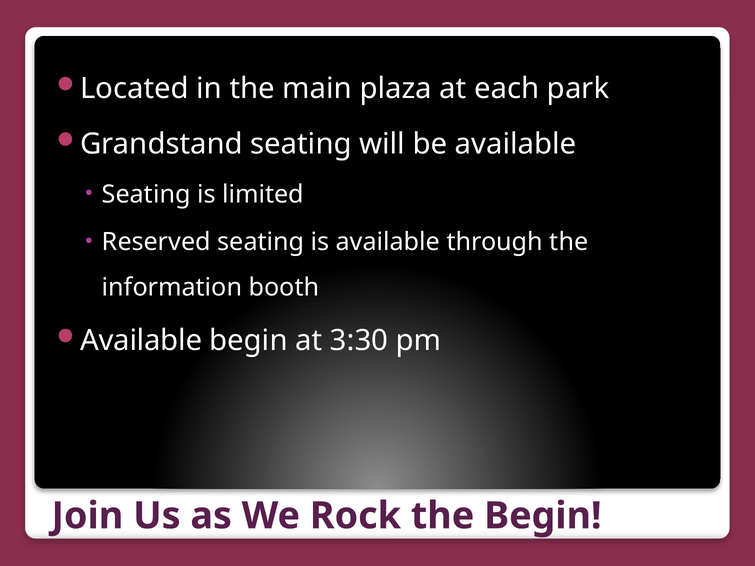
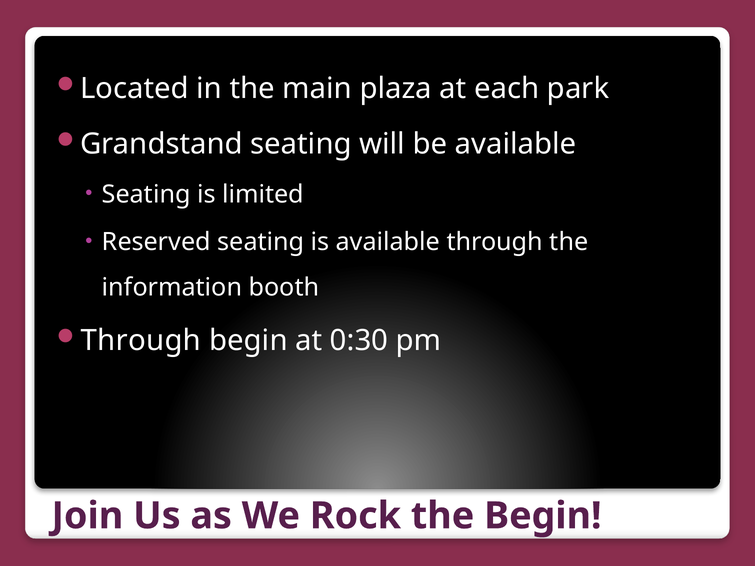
Available at (141, 341): Available -> Through
3:30: 3:30 -> 0:30
